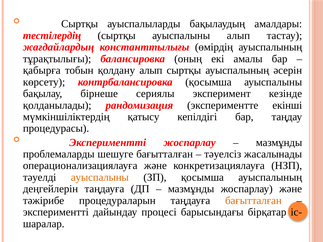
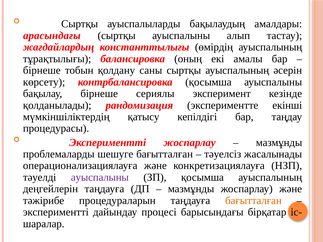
тестілердің: тестілердің -> арасындағы
қабырға at (42, 70): қабырға -> бірнеше
қолдану алып: алып -> саны
ауыспалыны at (100, 177) colour: orange -> purple
